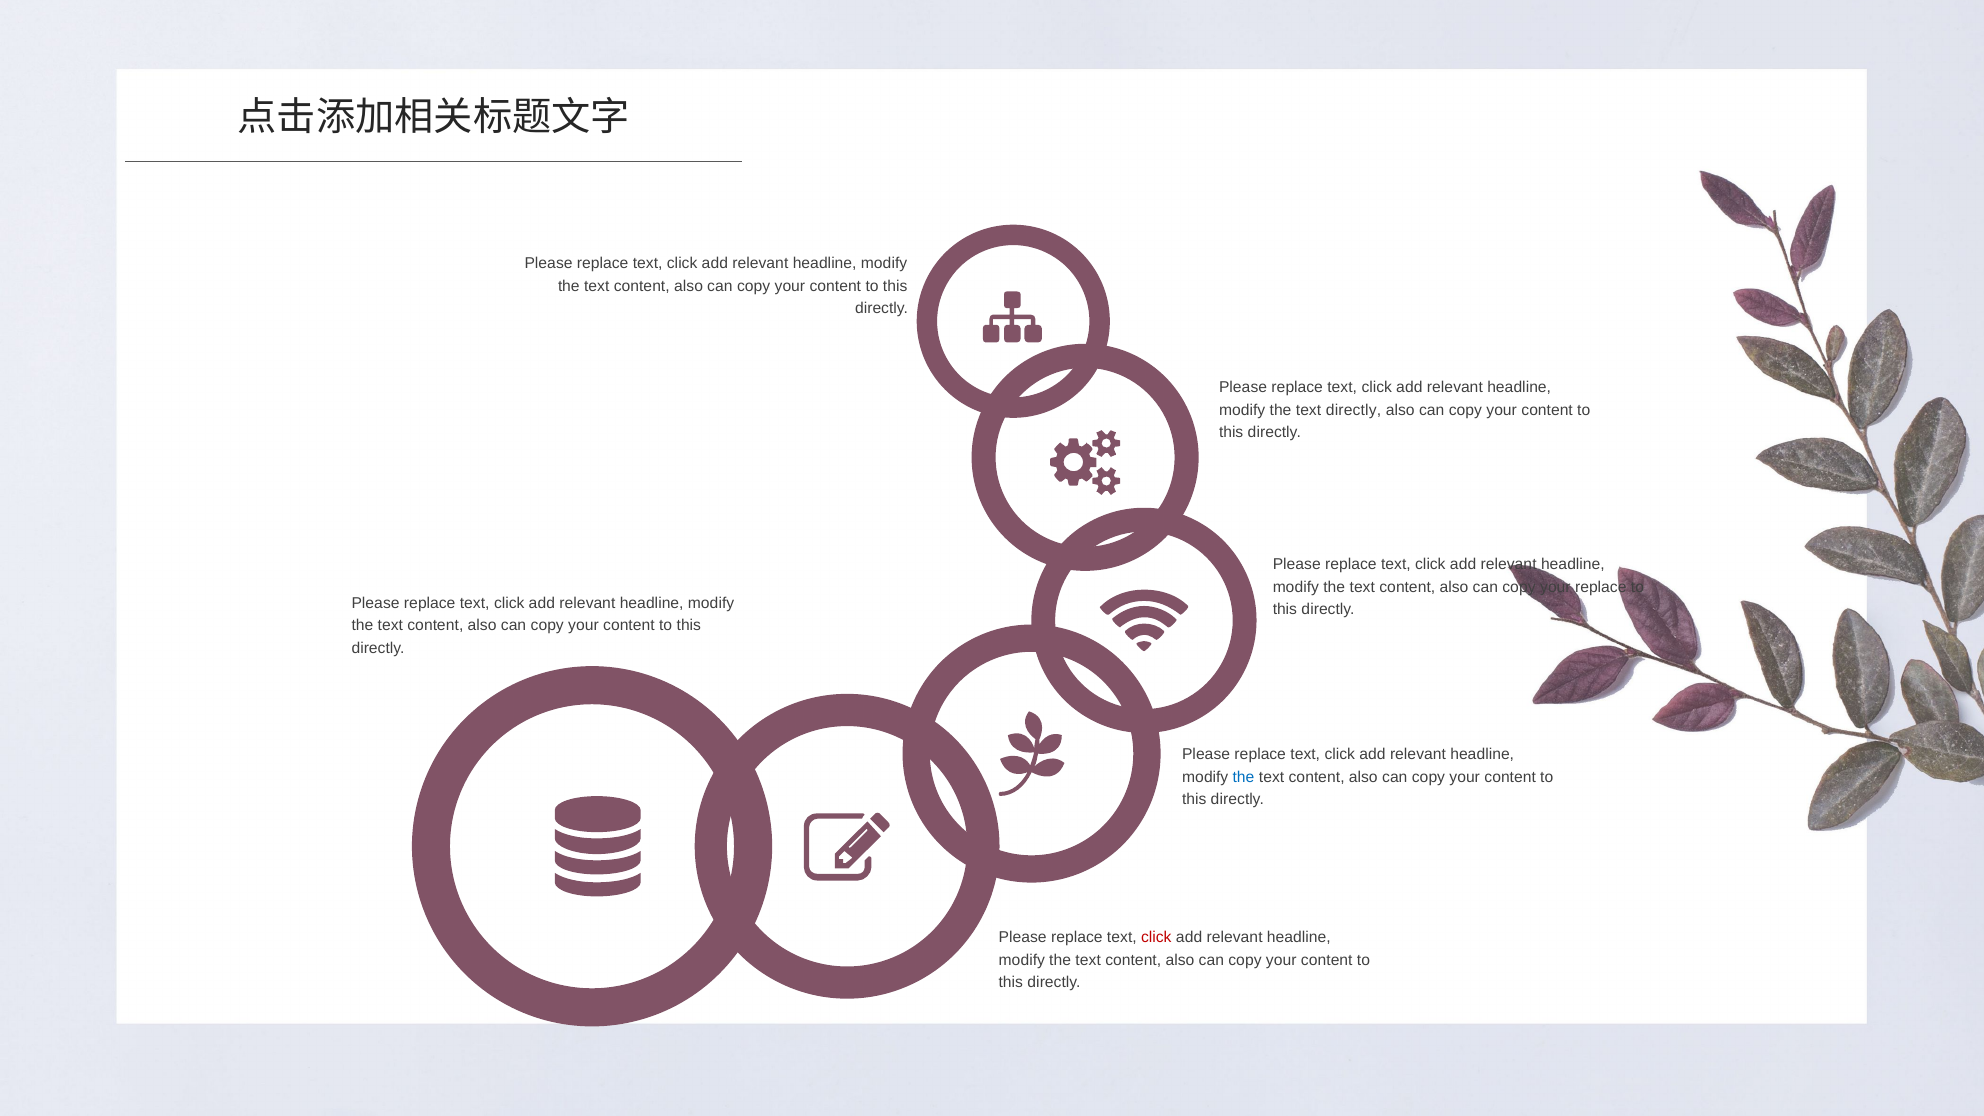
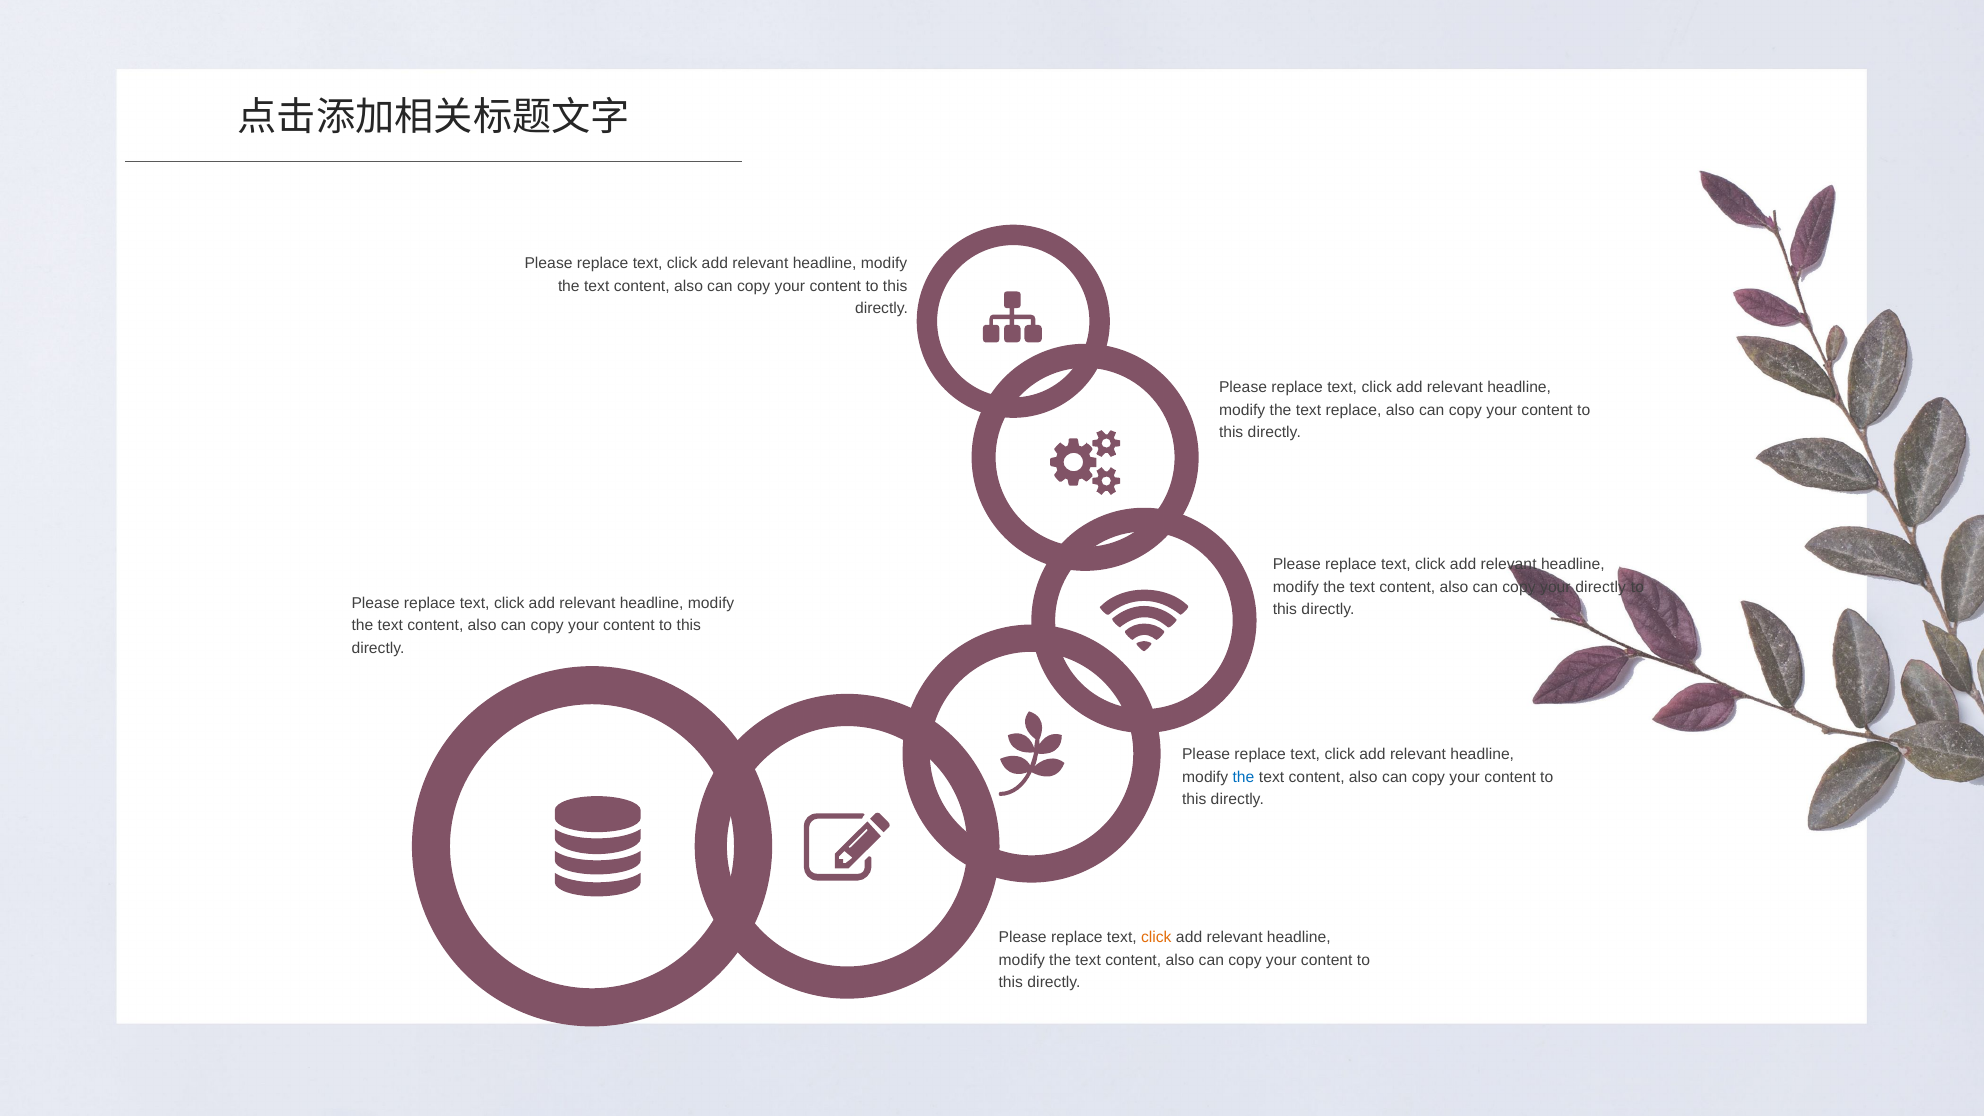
text directly: directly -> replace
your replace: replace -> directly
click at (1156, 938) colour: red -> orange
